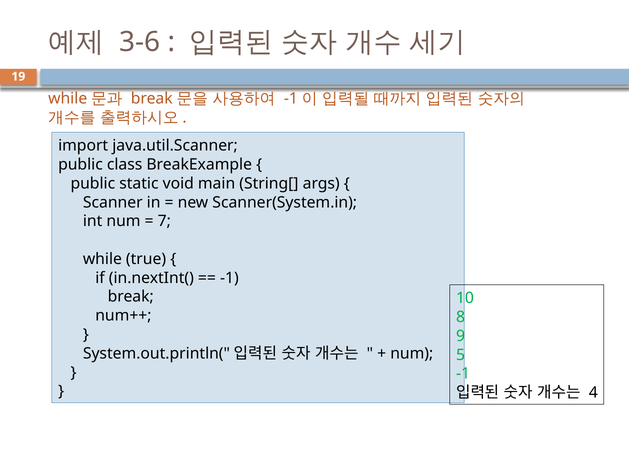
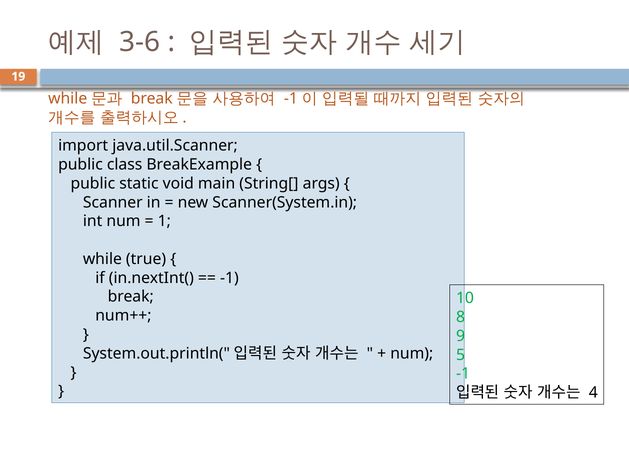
7: 7 -> 1
